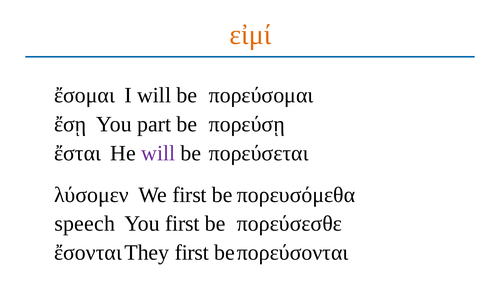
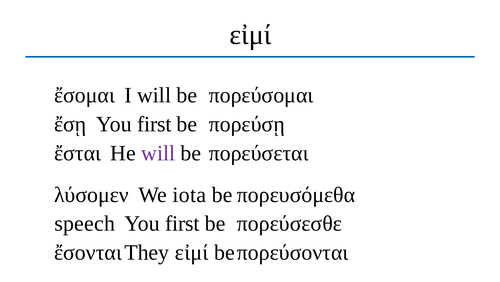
εἰμί at (250, 35) colour: orange -> black
ἔσῃ You part: part -> first
We first: first -> iota
first at (192, 252): first -> εἰμί
